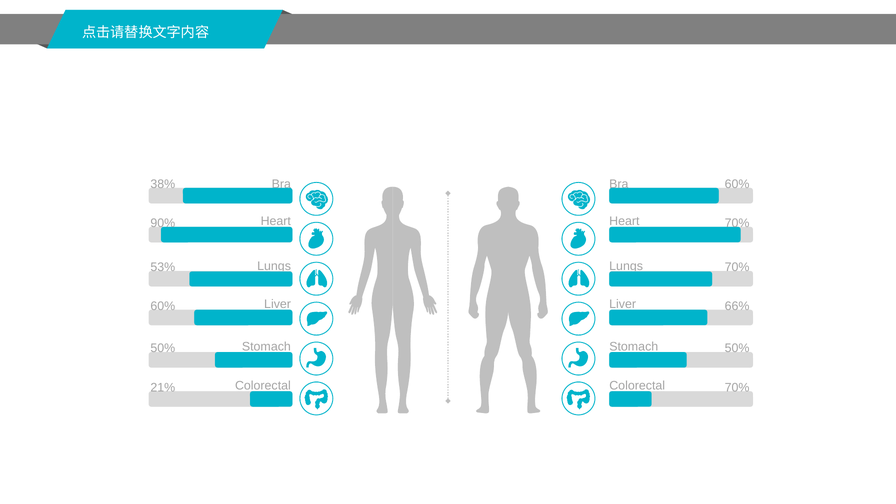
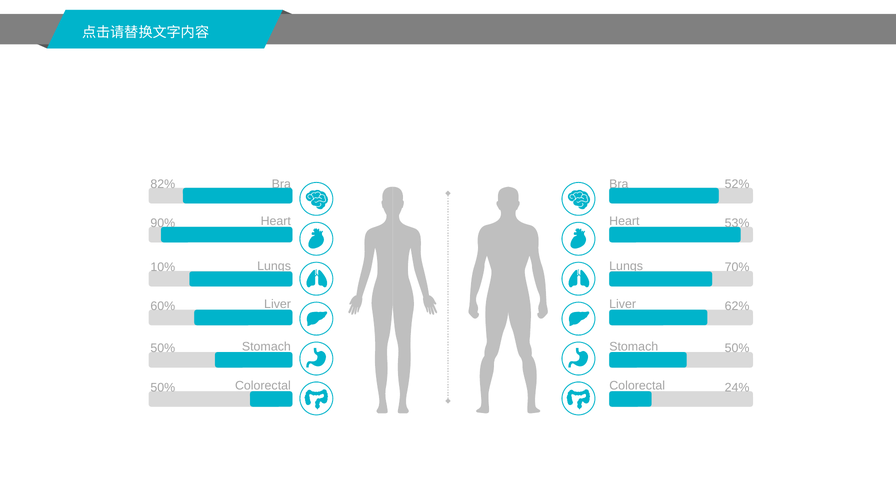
38%: 38% -> 82%
60% at (737, 184): 60% -> 52%
70% at (737, 223): 70% -> 53%
53%: 53% -> 10%
66%: 66% -> 62%
70% at (737, 387): 70% -> 24%
21% at (163, 387): 21% -> 50%
